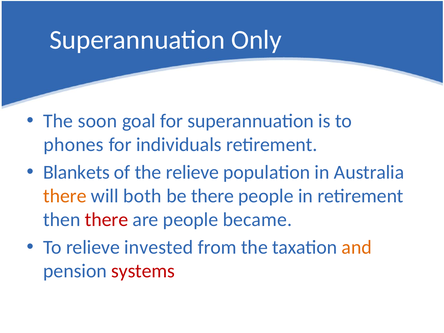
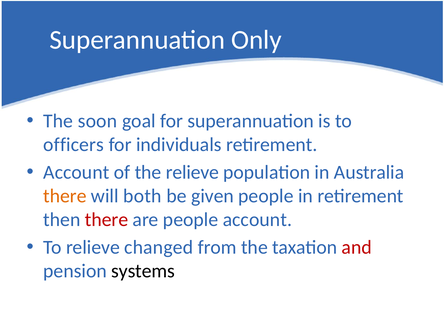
phones: phones -> officers
Blankets at (76, 172): Blankets -> Account
be there: there -> given
people became: became -> account
invested: invested -> changed
and colour: orange -> red
systems colour: red -> black
